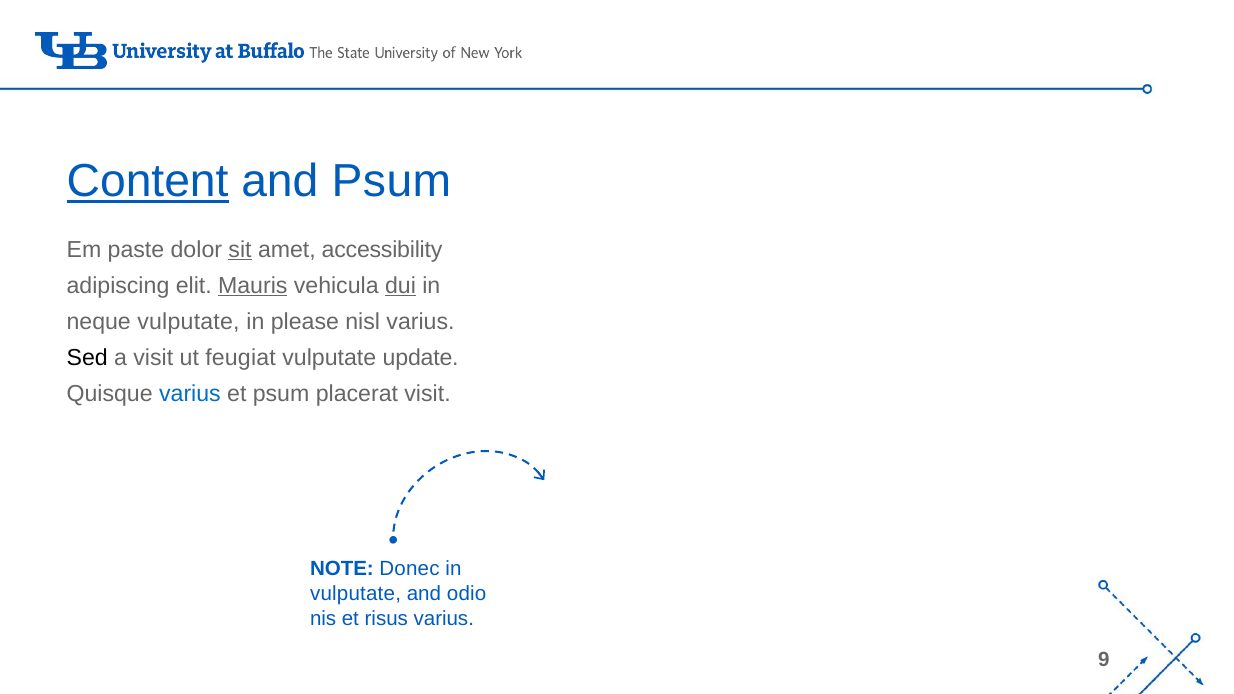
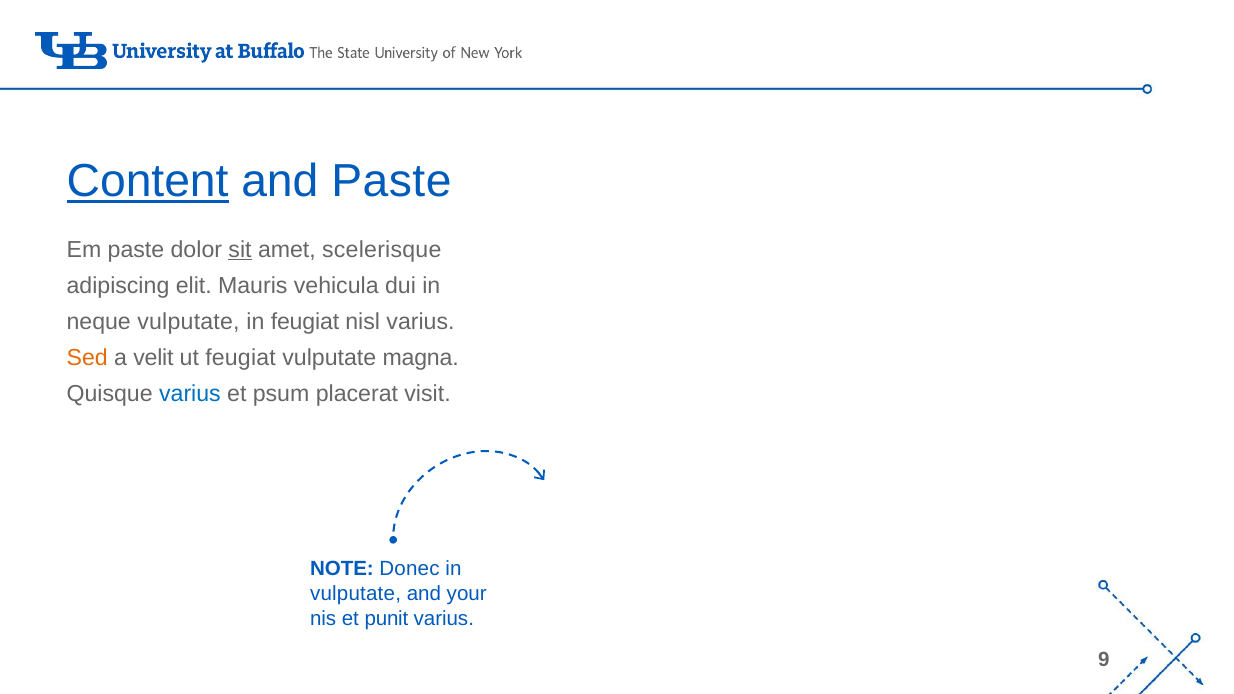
and Psum: Psum -> Paste
accessibility: accessibility -> scelerisque
Mauris underline: present -> none
dui underline: present -> none
in please: please -> feugiat
Sed colour: black -> orange
a visit: visit -> velit
update: update -> magna
odio: odio -> your
risus: risus -> punit
